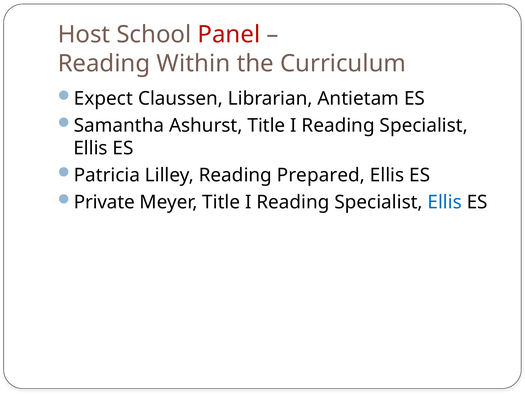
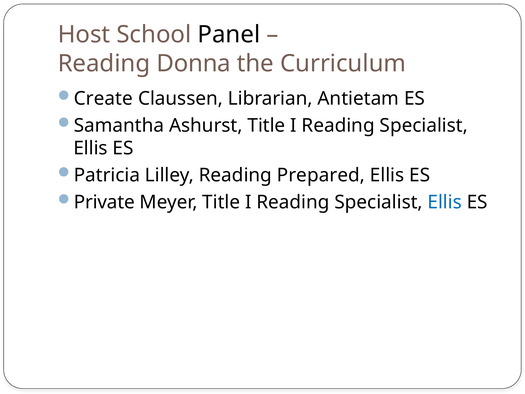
Panel colour: red -> black
Within: Within -> Donna
Expect: Expect -> Create
